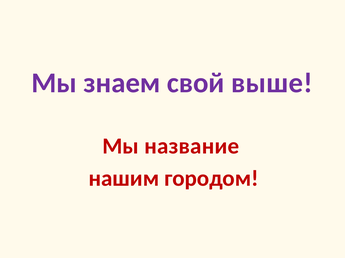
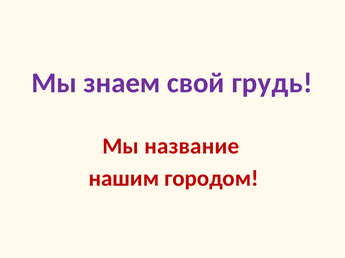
выше: выше -> грудь
